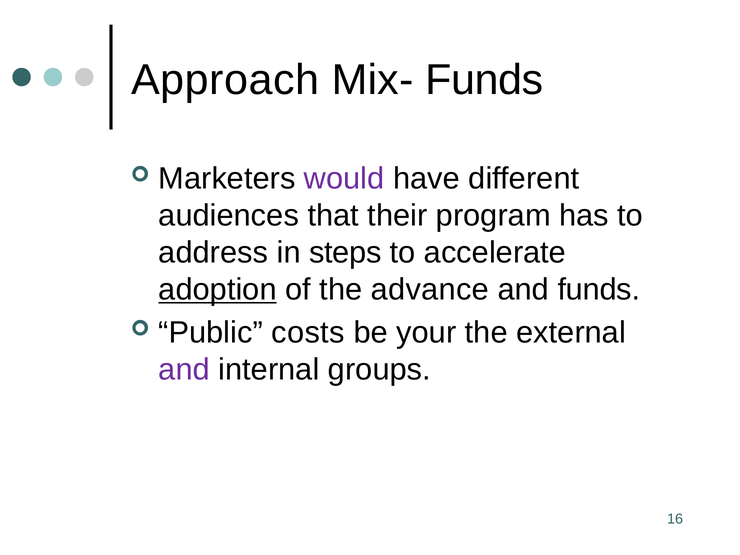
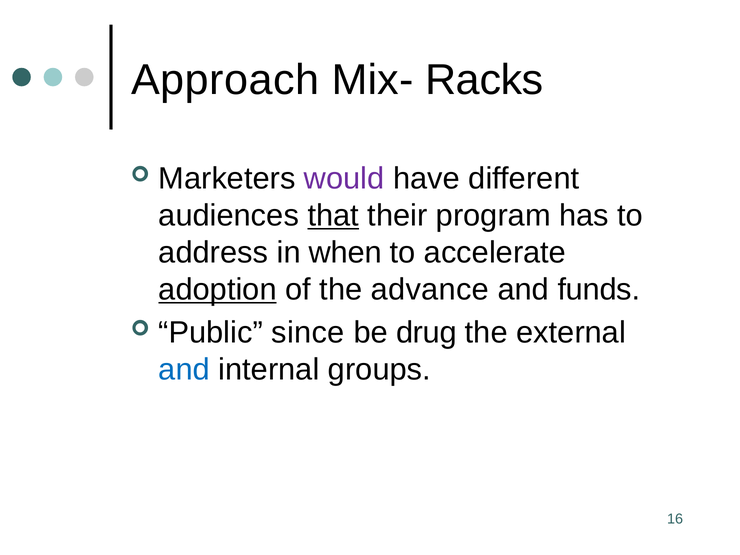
Mix- Funds: Funds -> Racks
that underline: none -> present
steps: steps -> when
costs: costs -> since
your: your -> drug
and at (184, 370) colour: purple -> blue
